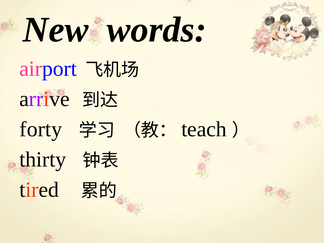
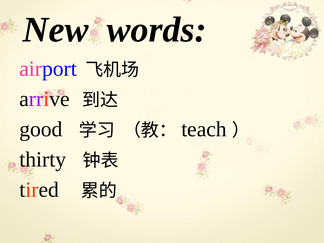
forty: forty -> good
